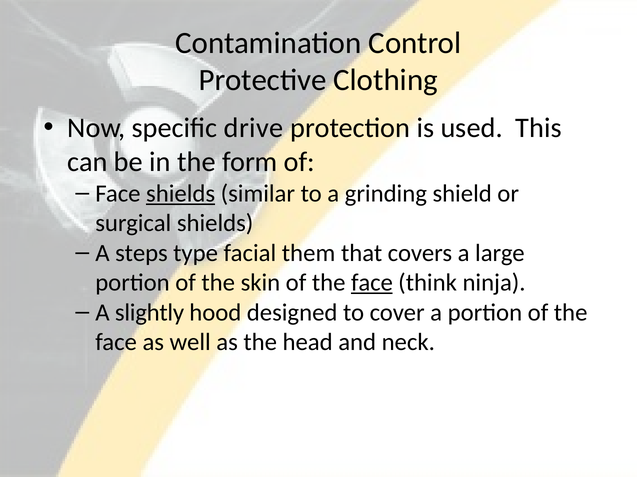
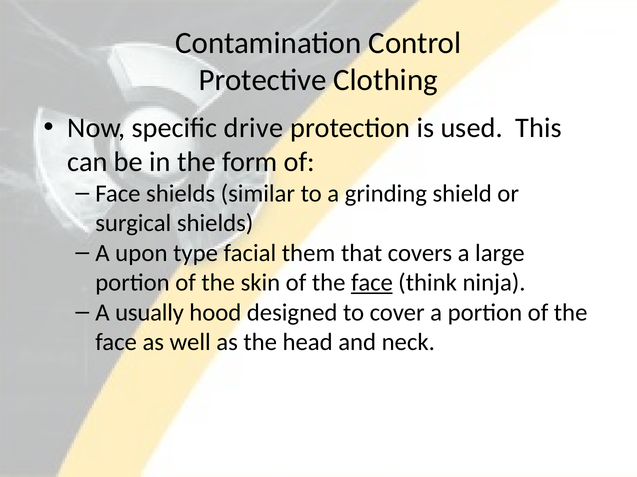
shields at (181, 194) underline: present -> none
steps: steps -> upon
slightly: slightly -> usually
